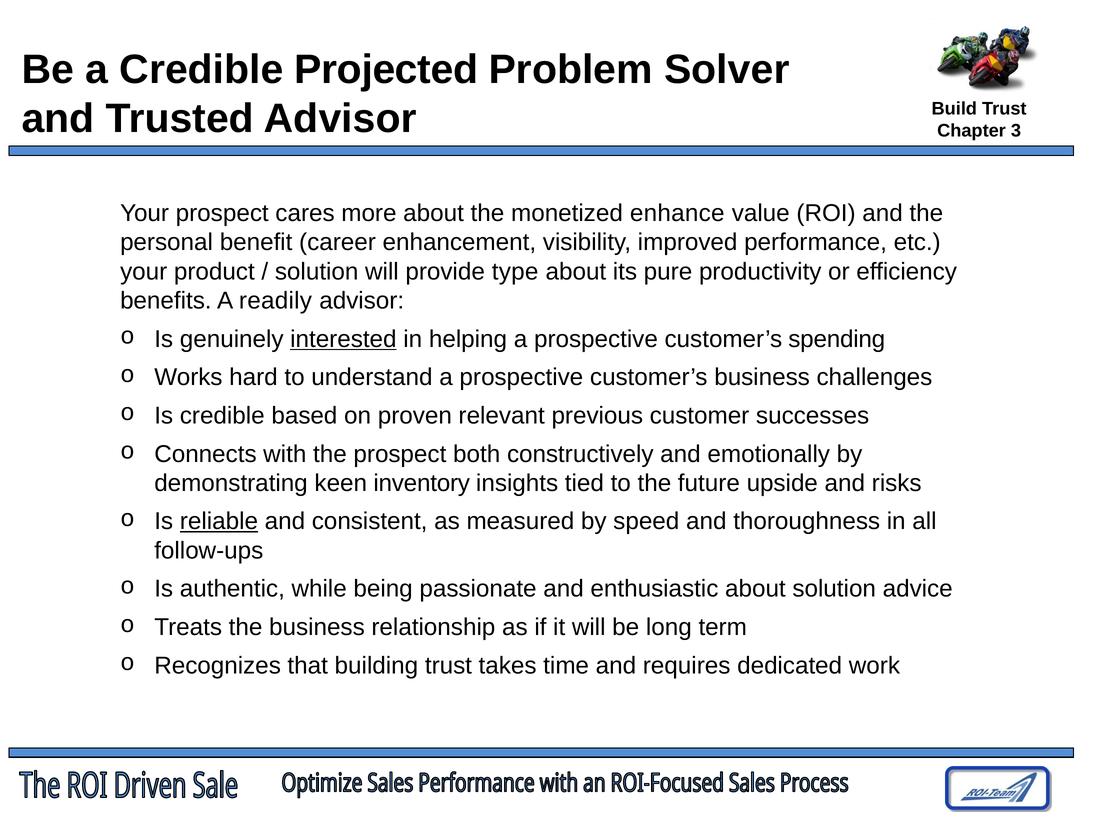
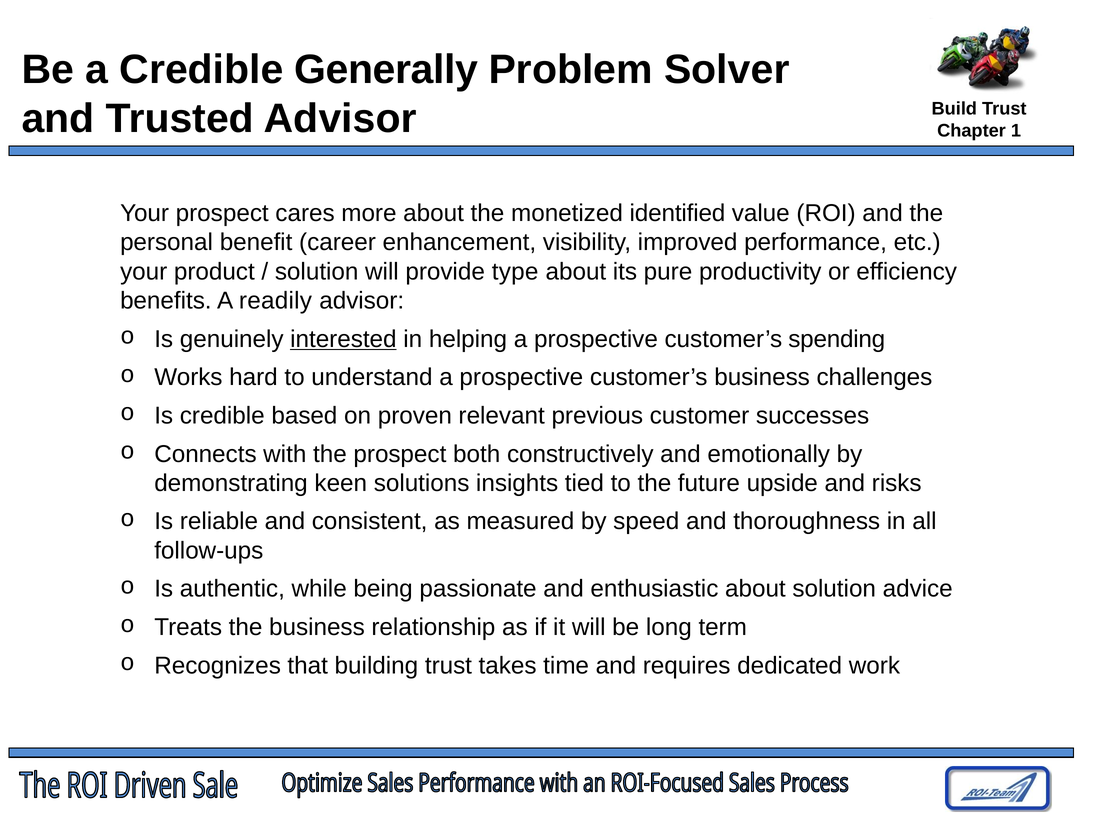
Projected: Projected -> Generally
3: 3 -> 1
enhance: enhance -> identified
inventory: inventory -> solutions
reliable underline: present -> none
